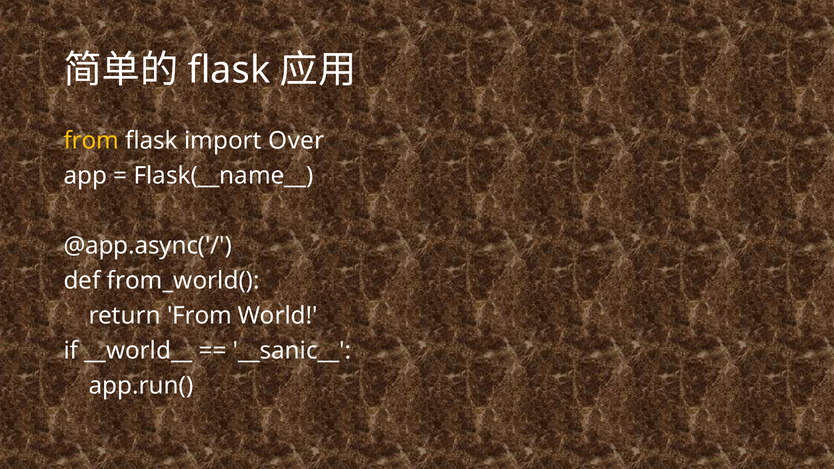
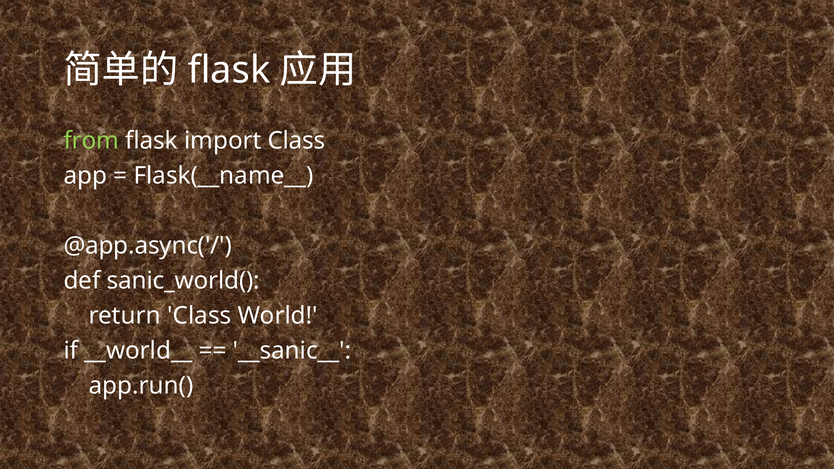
from at (91, 141) colour: yellow -> light green
import Over: Over -> Class
from_world(: from_world( -> sanic_world(
return From: From -> Class
